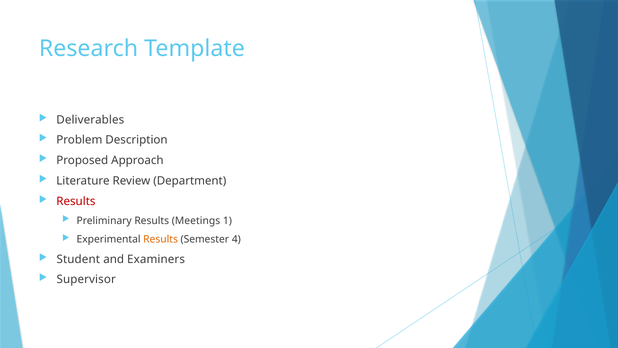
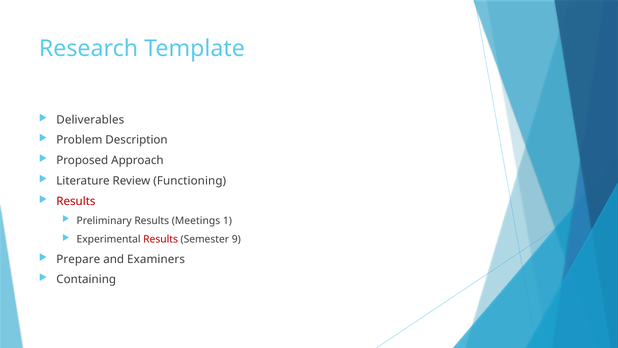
Department: Department -> Functioning
Results at (161, 239) colour: orange -> red
4: 4 -> 9
Student: Student -> Prepare
Supervisor: Supervisor -> Containing
